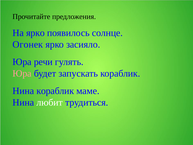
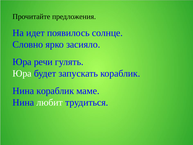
На ярко: ярко -> идет
Огонек: Огонек -> Словно
Юра at (22, 73) colour: pink -> white
